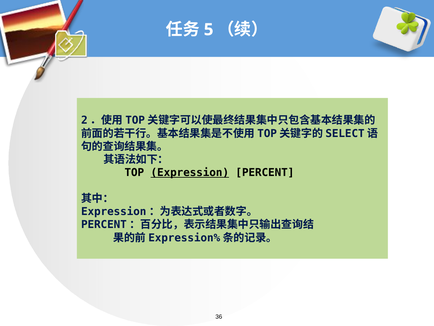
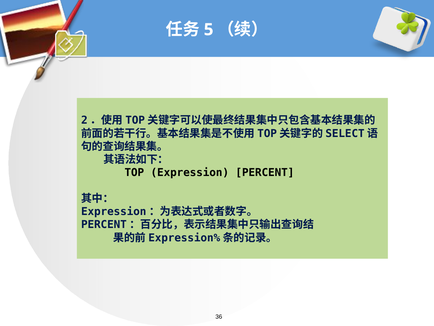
Expression underline: present -> none
